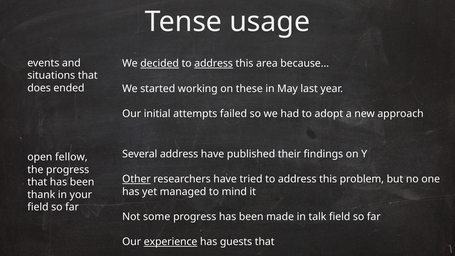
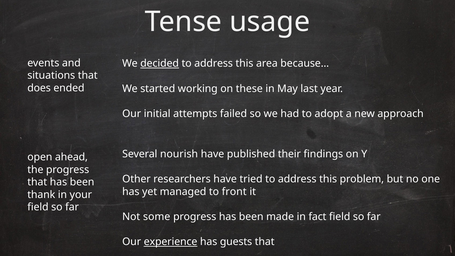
address at (214, 64) underline: present -> none
Several address: address -> nourish
fellow: fellow -> ahead
Other underline: present -> none
mind: mind -> front
talk: talk -> fact
